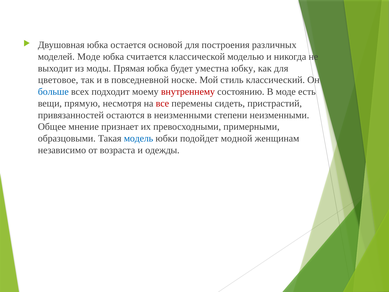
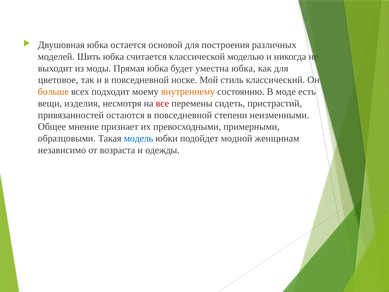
моделей Моде: Моде -> Шить
уместна юбку: юбку -> юбка
больше colour: blue -> orange
внутреннему colour: red -> orange
прямую: прямую -> изделия
остаются в неизменными: неизменными -> повседневной
